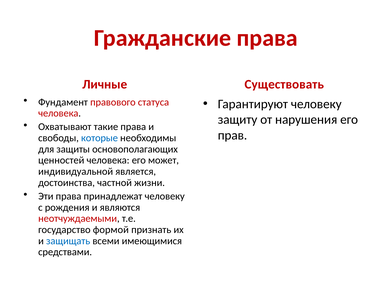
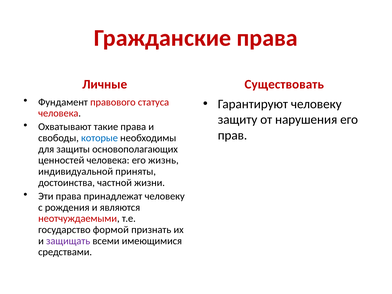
может: может -> жизнь
является: является -> приняты
защищать colour: blue -> purple
